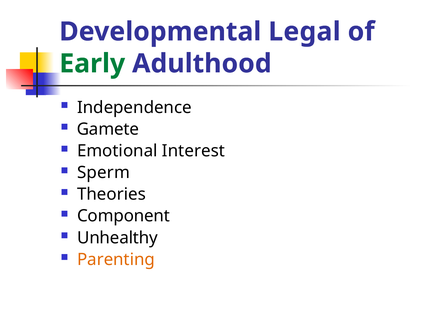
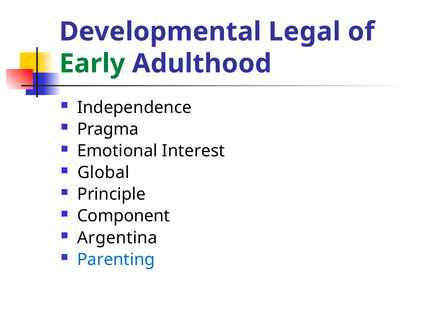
Gamete: Gamete -> Pragma
Sperm: Sperm -> Global
Theories: Theories -> Principle
Unhealthy: Unhealthy -> Argentina
Parenting colour: orange -> blue
